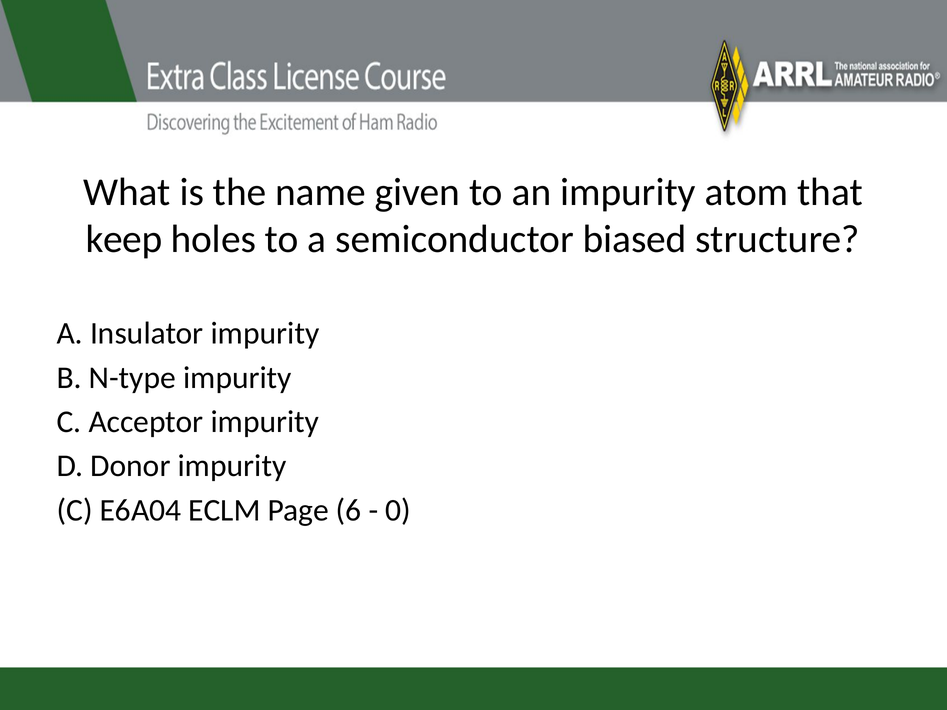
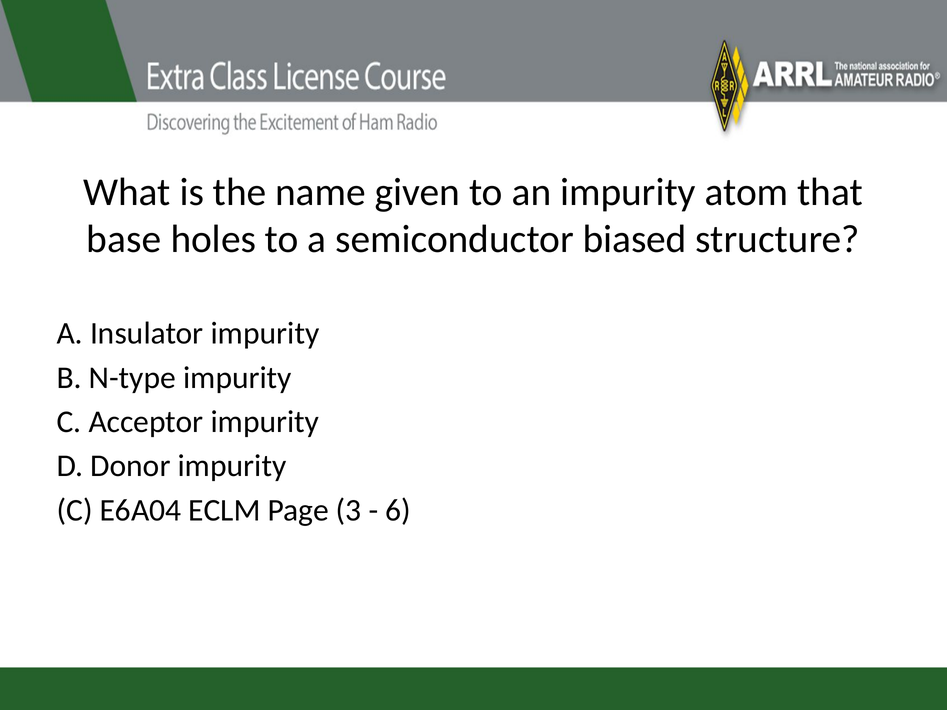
keep: keep -> base
6: 6 -> 3
0: 0 -> 6
